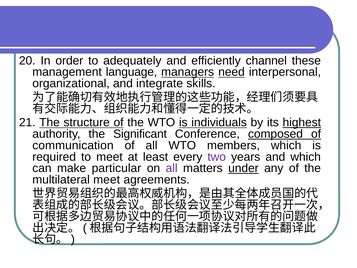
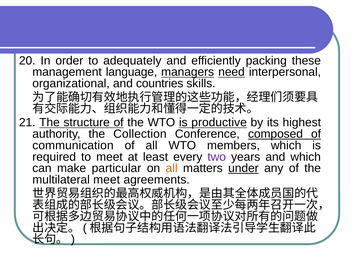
channel: channel -> packing
integrate: integrate -> countries
individuals: individuals -> productive
highest underline: present -> none
Significant: Significant -> Collection
all at (172, 168) colour: purple -> orange
